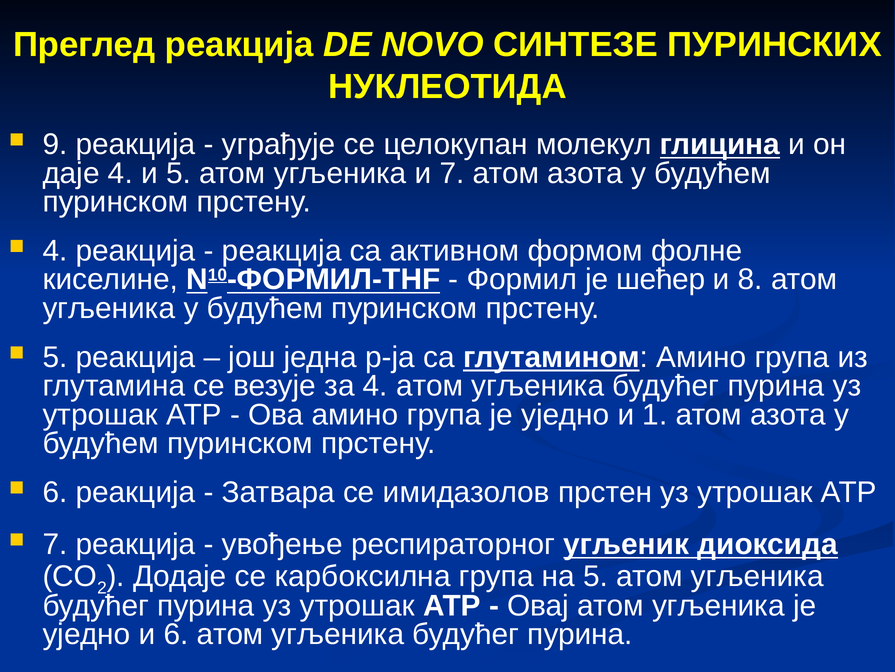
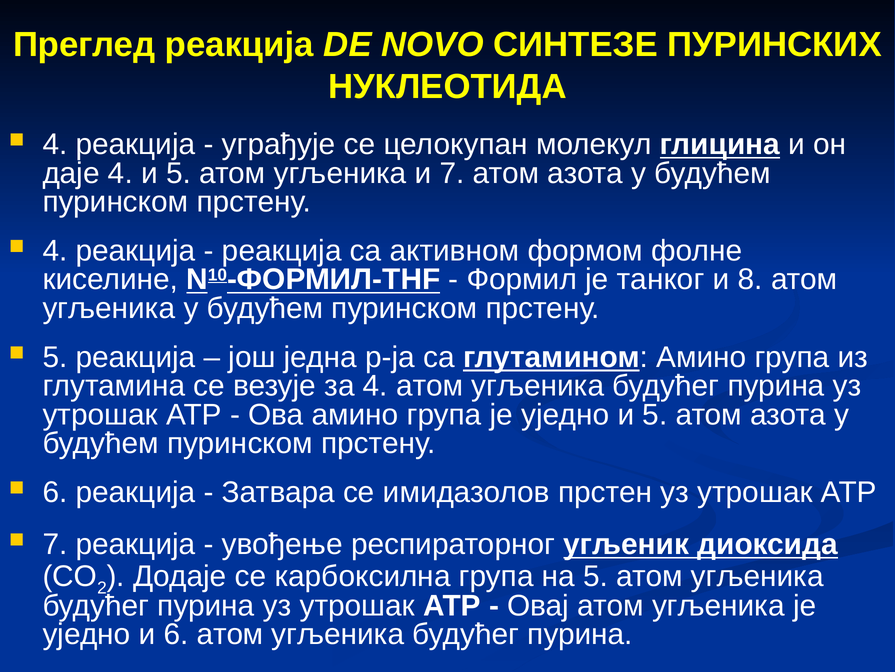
9 at (55, 144): 9 -> 4
шећер: шећер -> танког
уједно и 1: 1 -> 5
